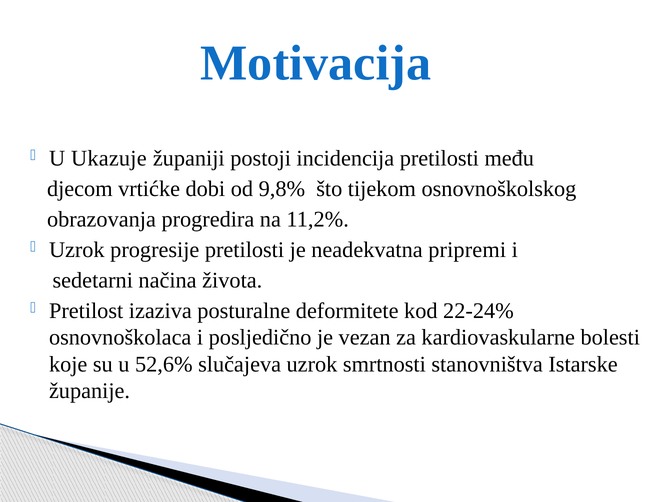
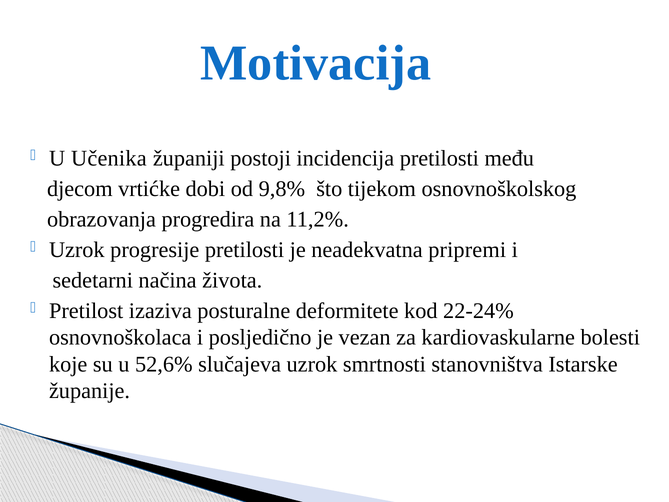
Ukazuje: Ukazuje -> Učenika
